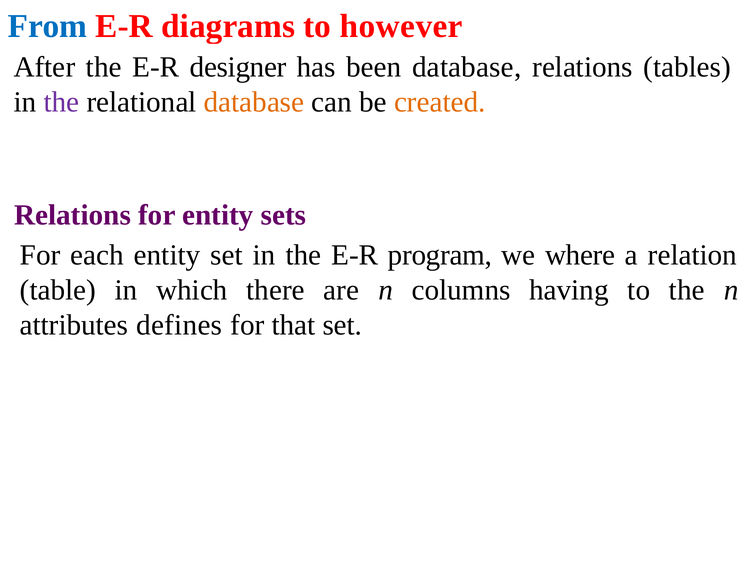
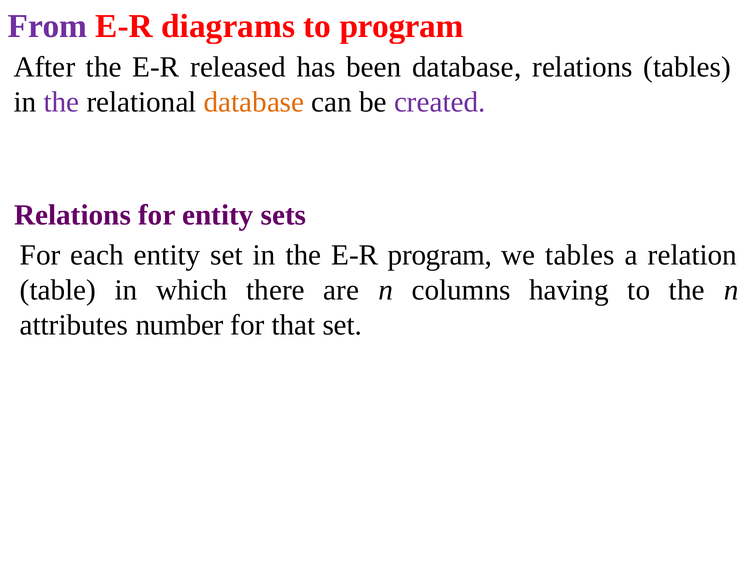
From colour: blue -> purple
to however: however -> program
designer: designer -> released
created colour: orange -> purple
we where: where -> tables
defines: defines -> number
